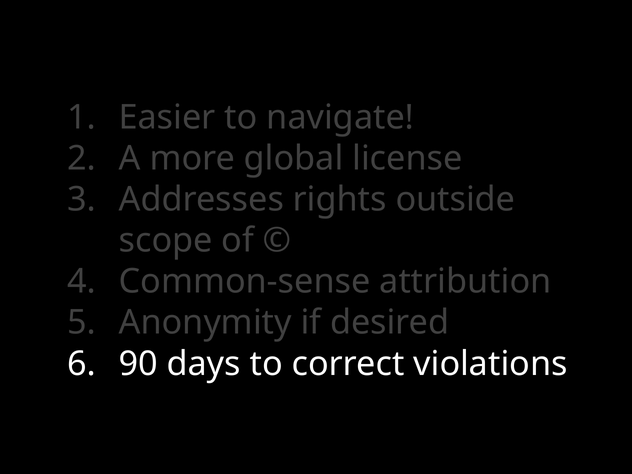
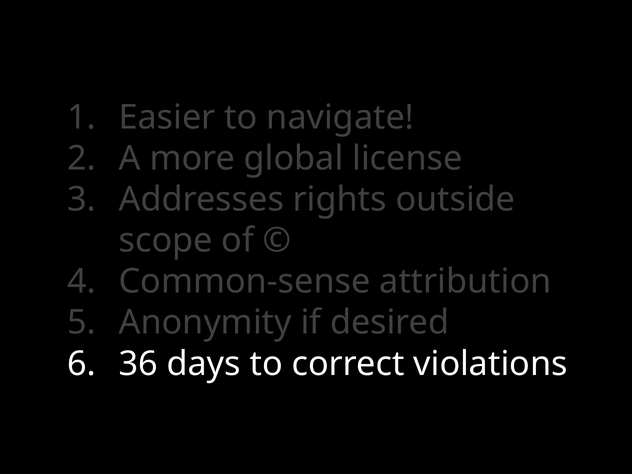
90: 90 -> 36
